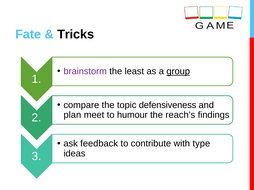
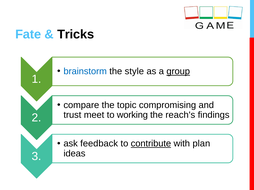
brainstorm colour: purple -> blue
least: least -> style
defensiveness: defensiveness -> compromising
plan: plan -> trust
humour: humour -> working
contribute underline: none -> present
type: type -> plan
